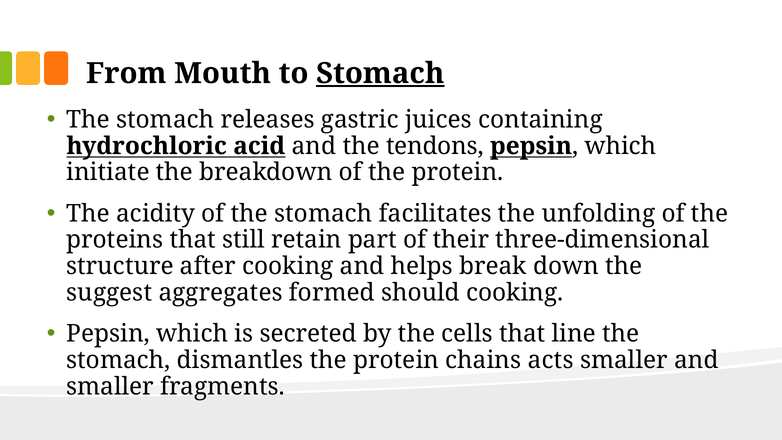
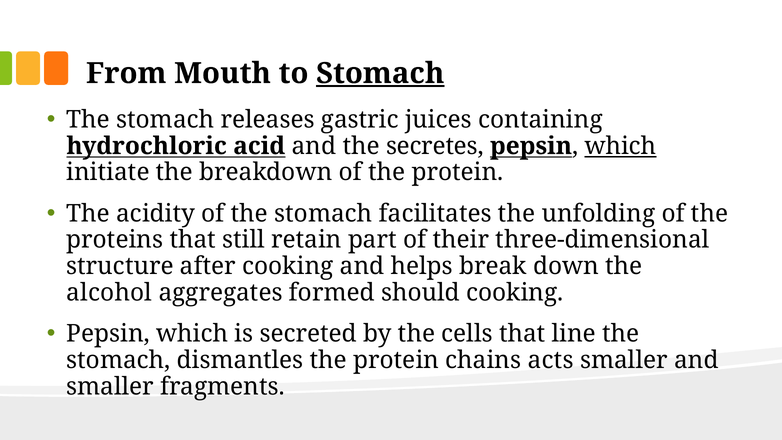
tendons: tendons -> secretes
which at (620, 146) underline: none -> present
suggest: suggest -> alcohol
